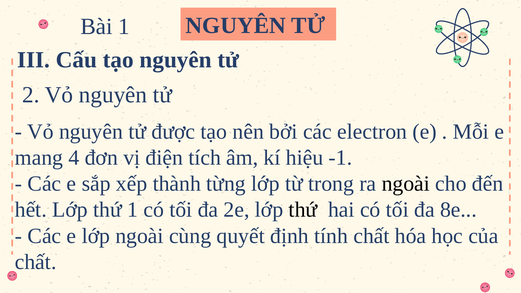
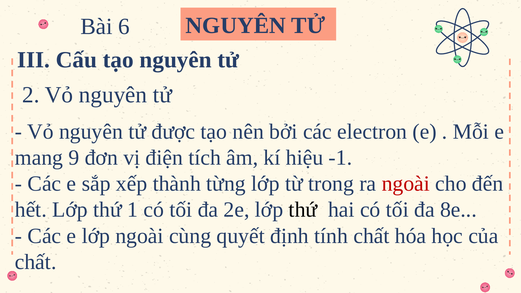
Bài 1: 1 -> 6
4: 4 -> 9
ngoài at (406, 184) colour: black -> red
